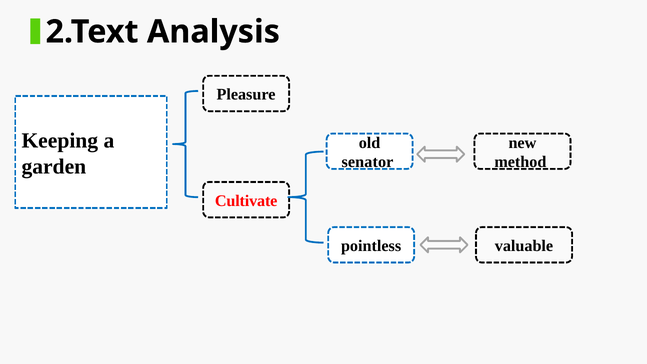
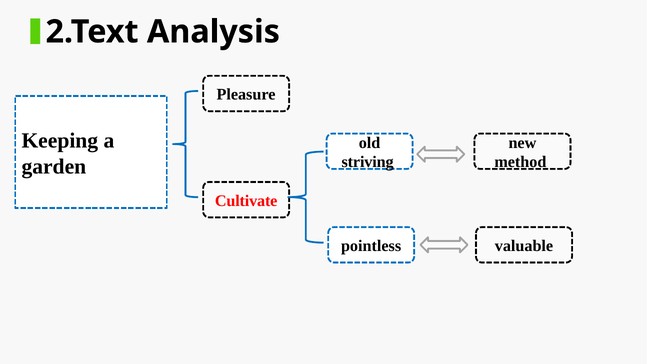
senator: senator -> striving
